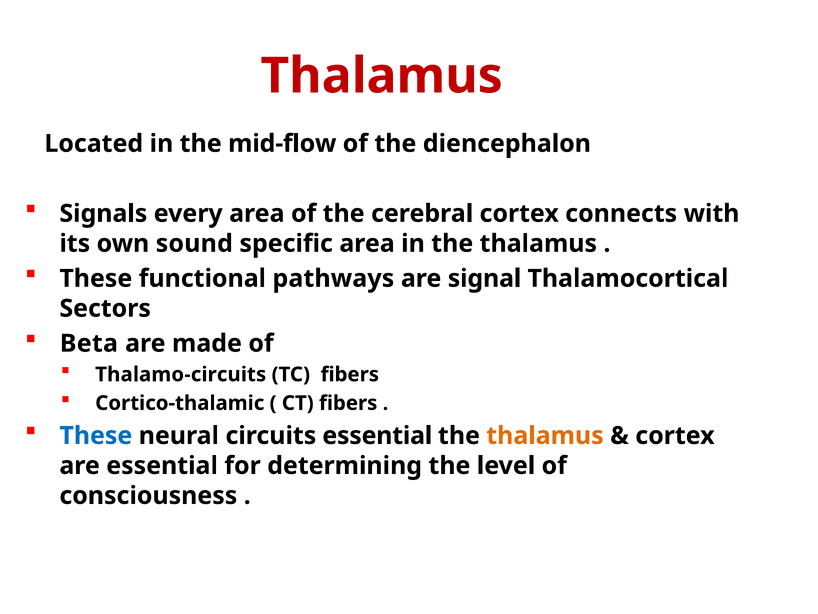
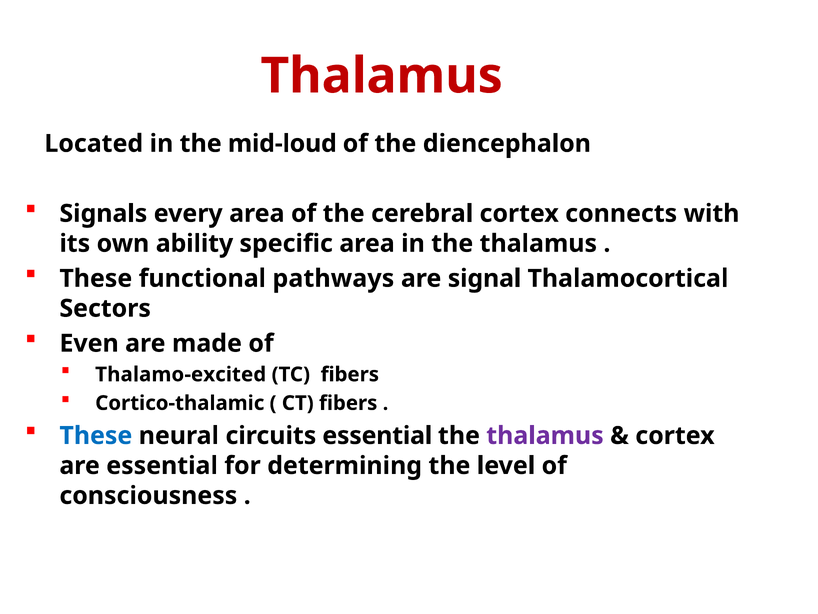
mid-flow: mid-flow -> mid-loud
sound: sound -> ability
Beta: Beta -> Even
Thalamo-circuits: Thalamo-circuits -> Thalamo-excited
thalamus at (545, 435) colour: orange -> purple
